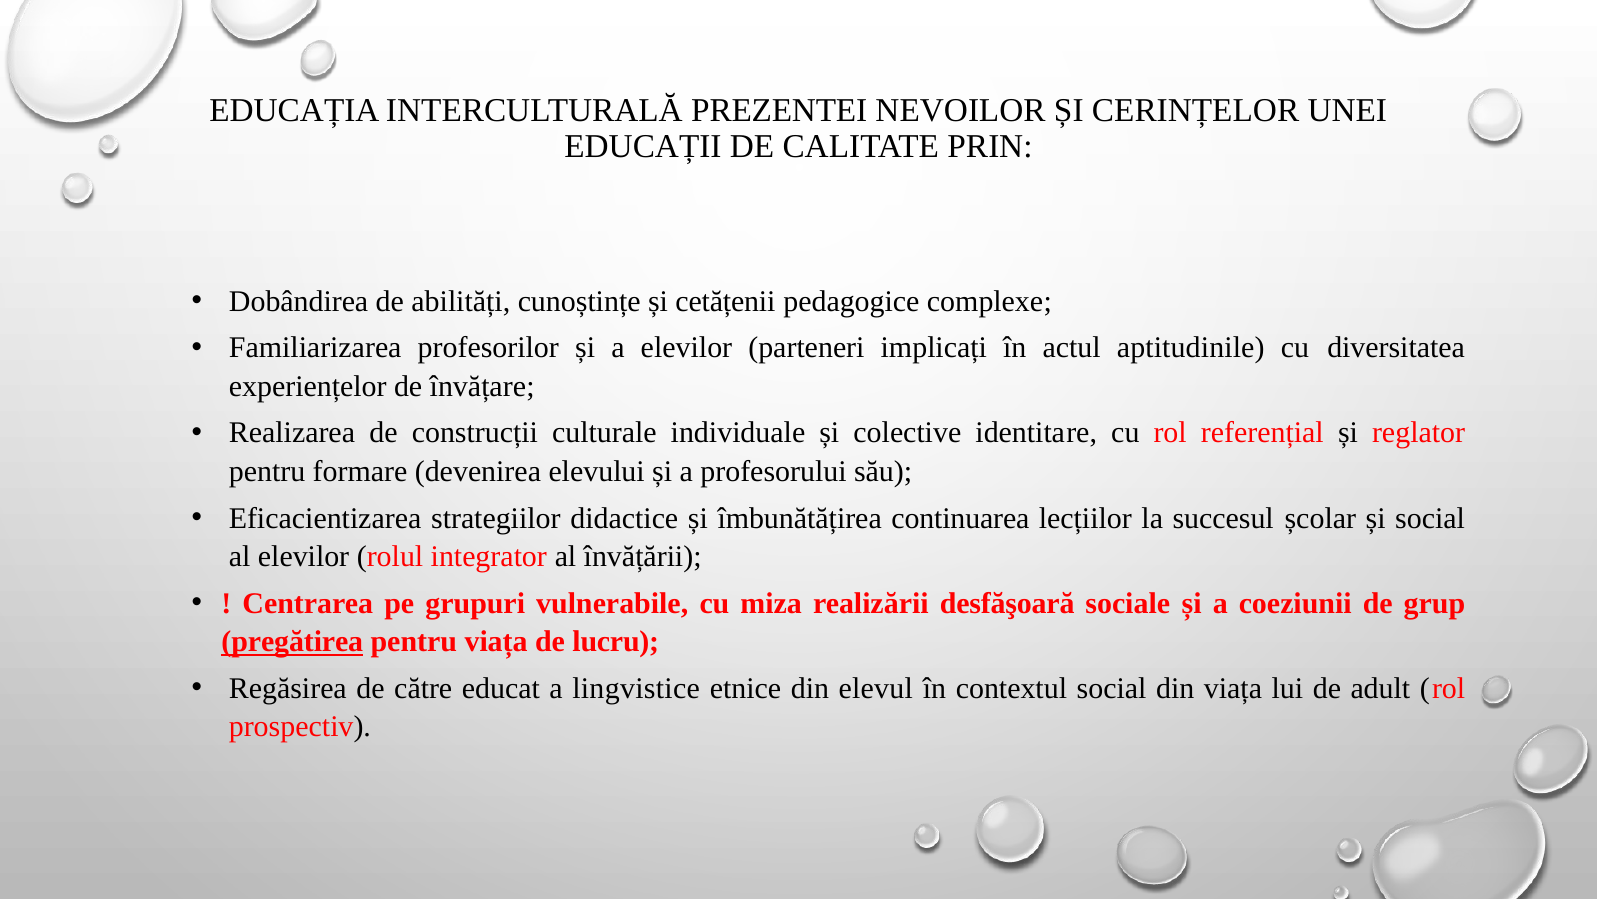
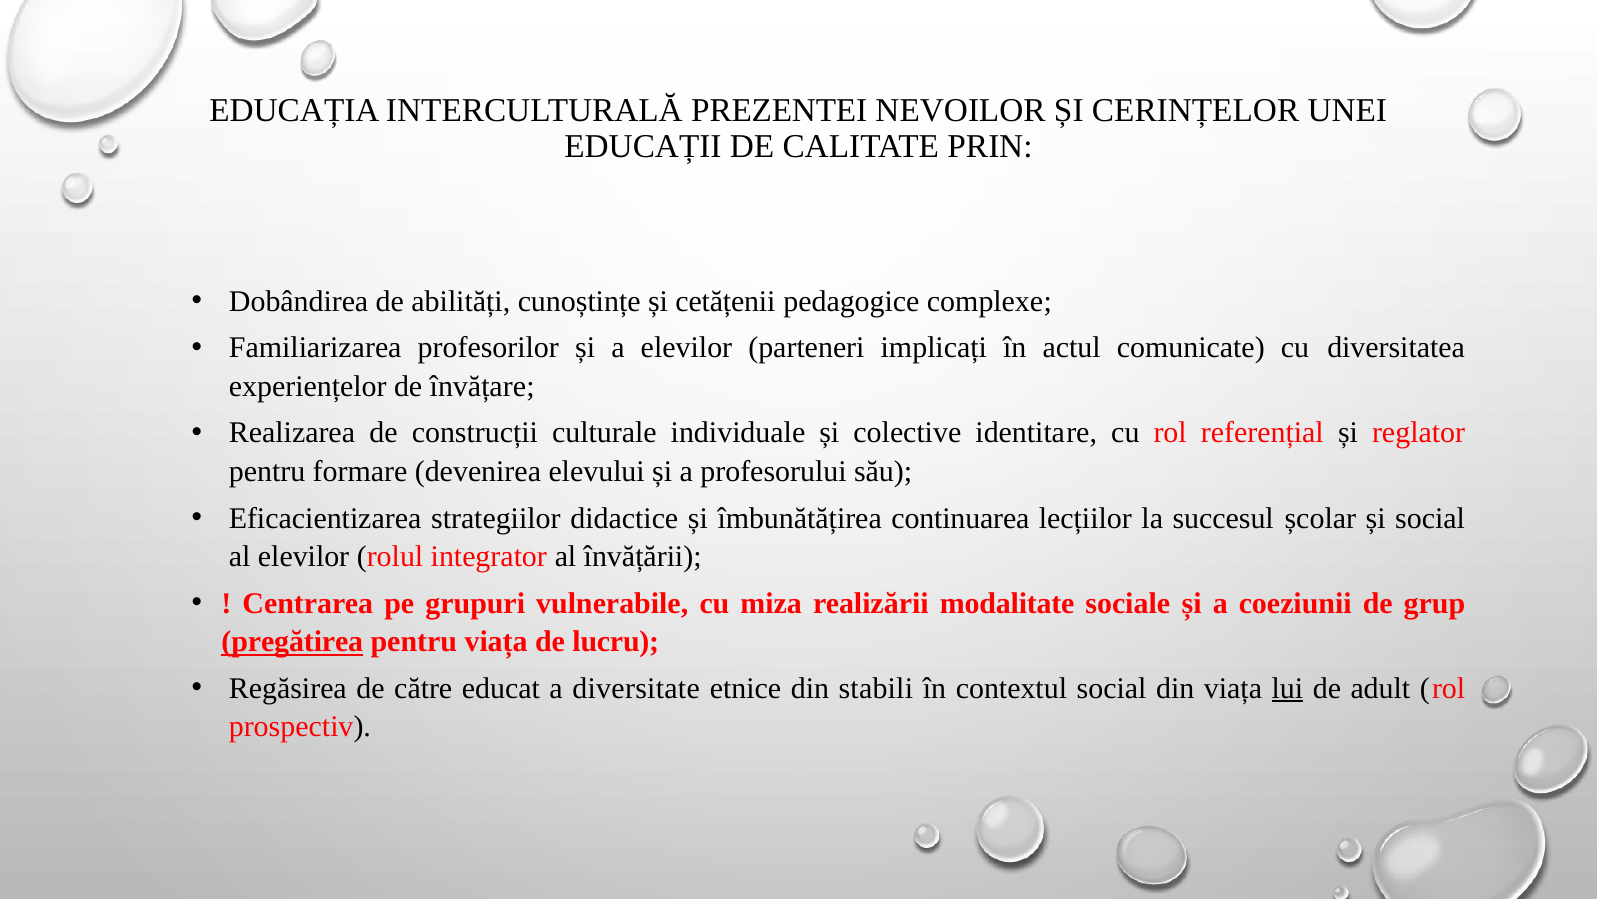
aptitudinile: aptitudinile -> comunicate
desfăşoară: desfăşoară -> modalitate
lingvistice: lingvistice -> diversitate
elevul: elevul -> stabili
lui underline: none -> present
